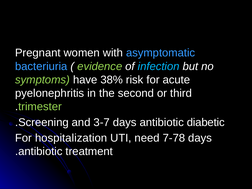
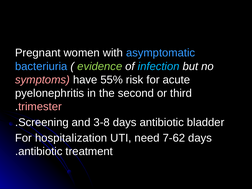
symptoms colour: light green -> pink
38%: 38% -> 55%
trimester colour: light green -> pink
3-7: 3-7 -> 3-8
diabetic: diabetic -> bladder
7-78: 7-78 -> 7-62
